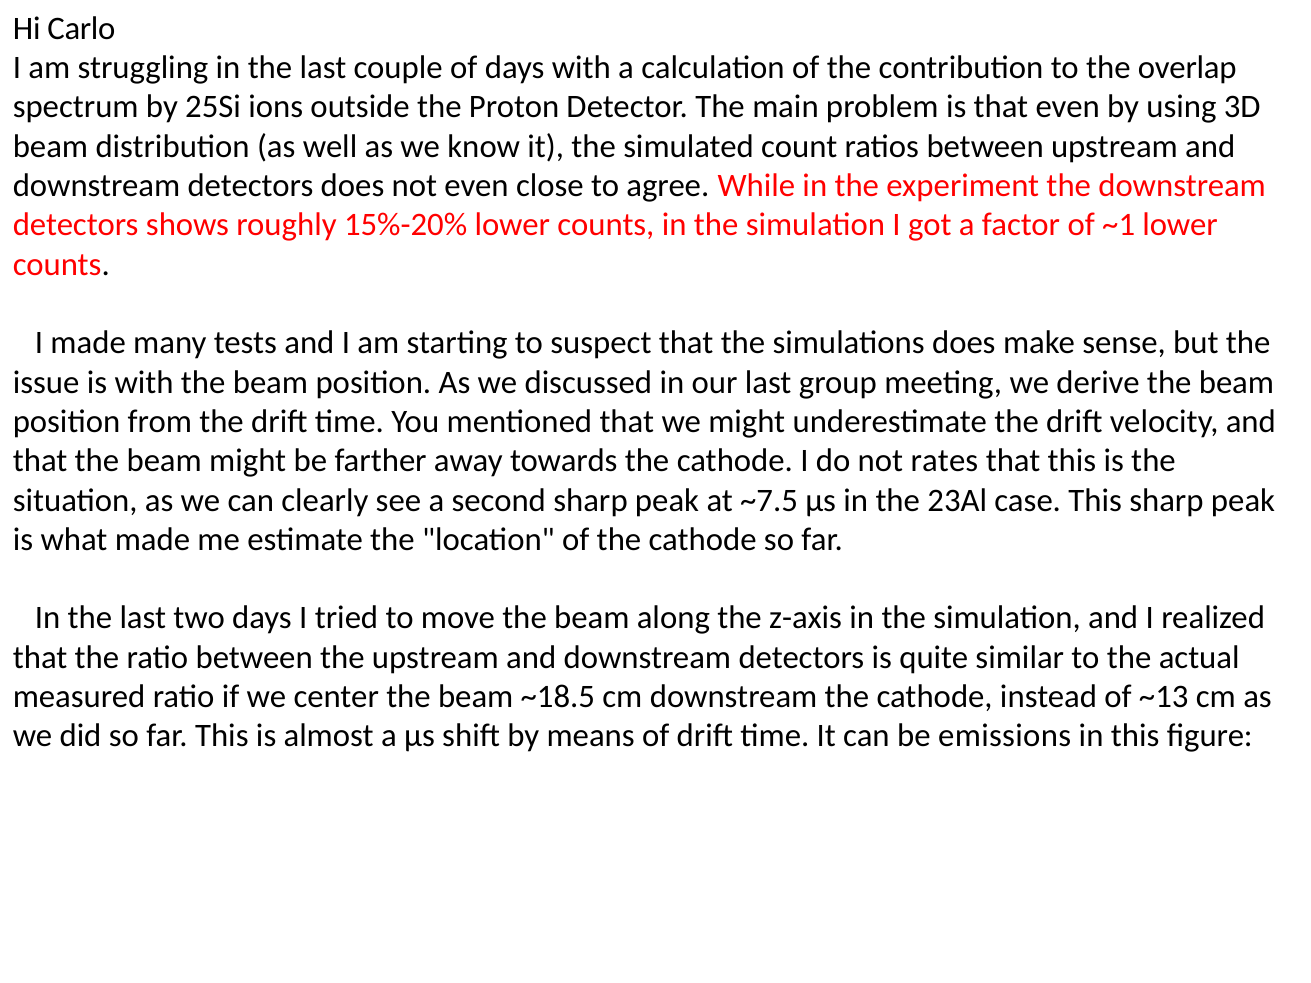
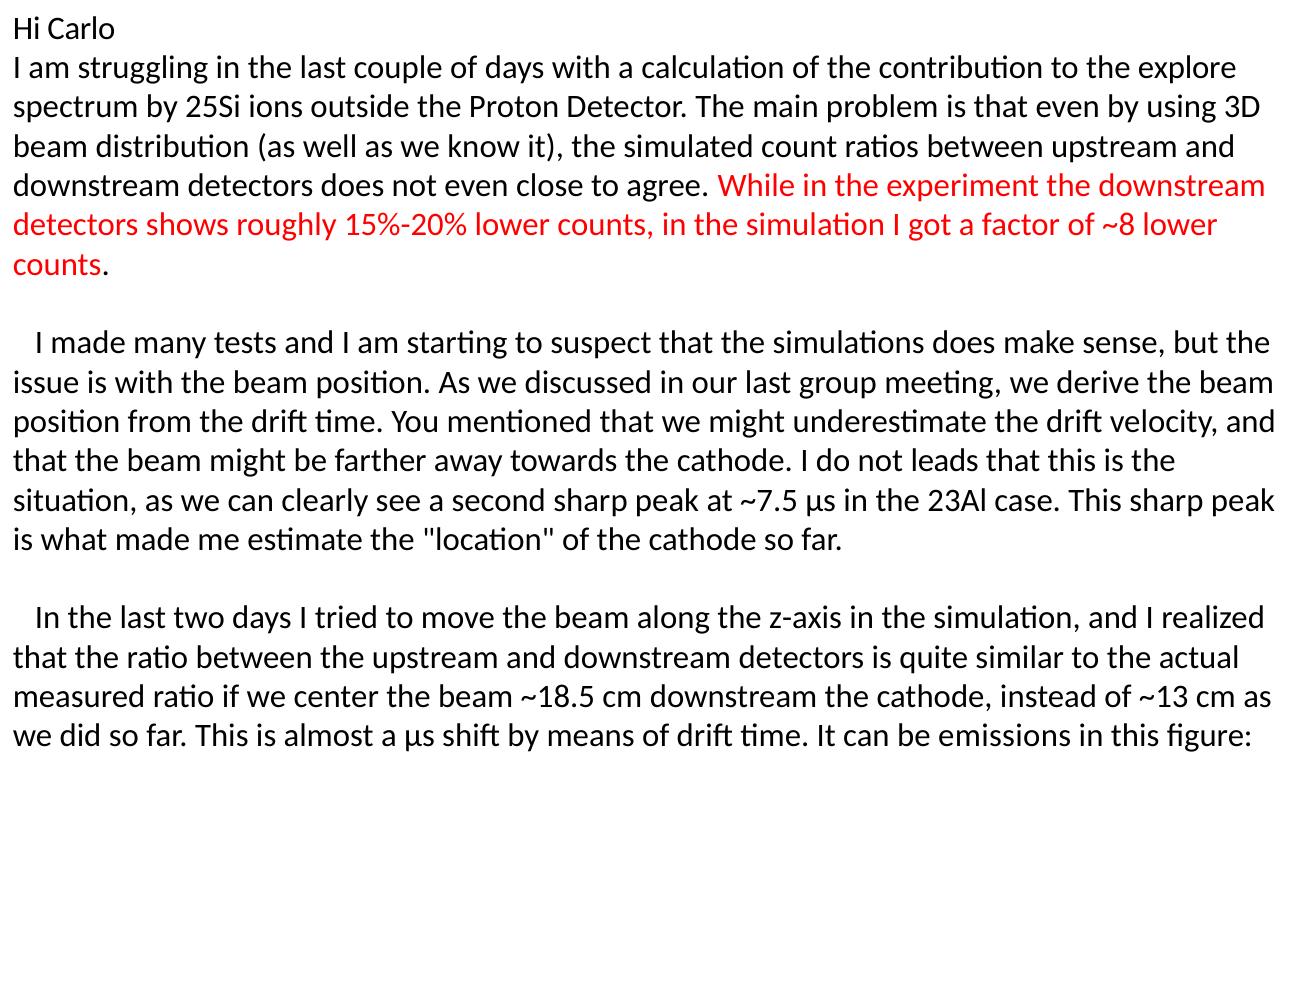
overlap: overlap -> explore
~1: ~1 -> ~8
rates: rates -> leads
